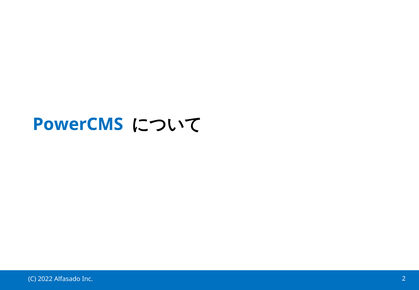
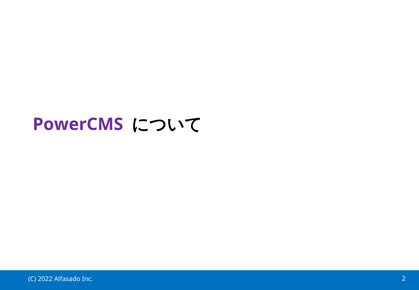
PowerCMS colour: blue -> purple
